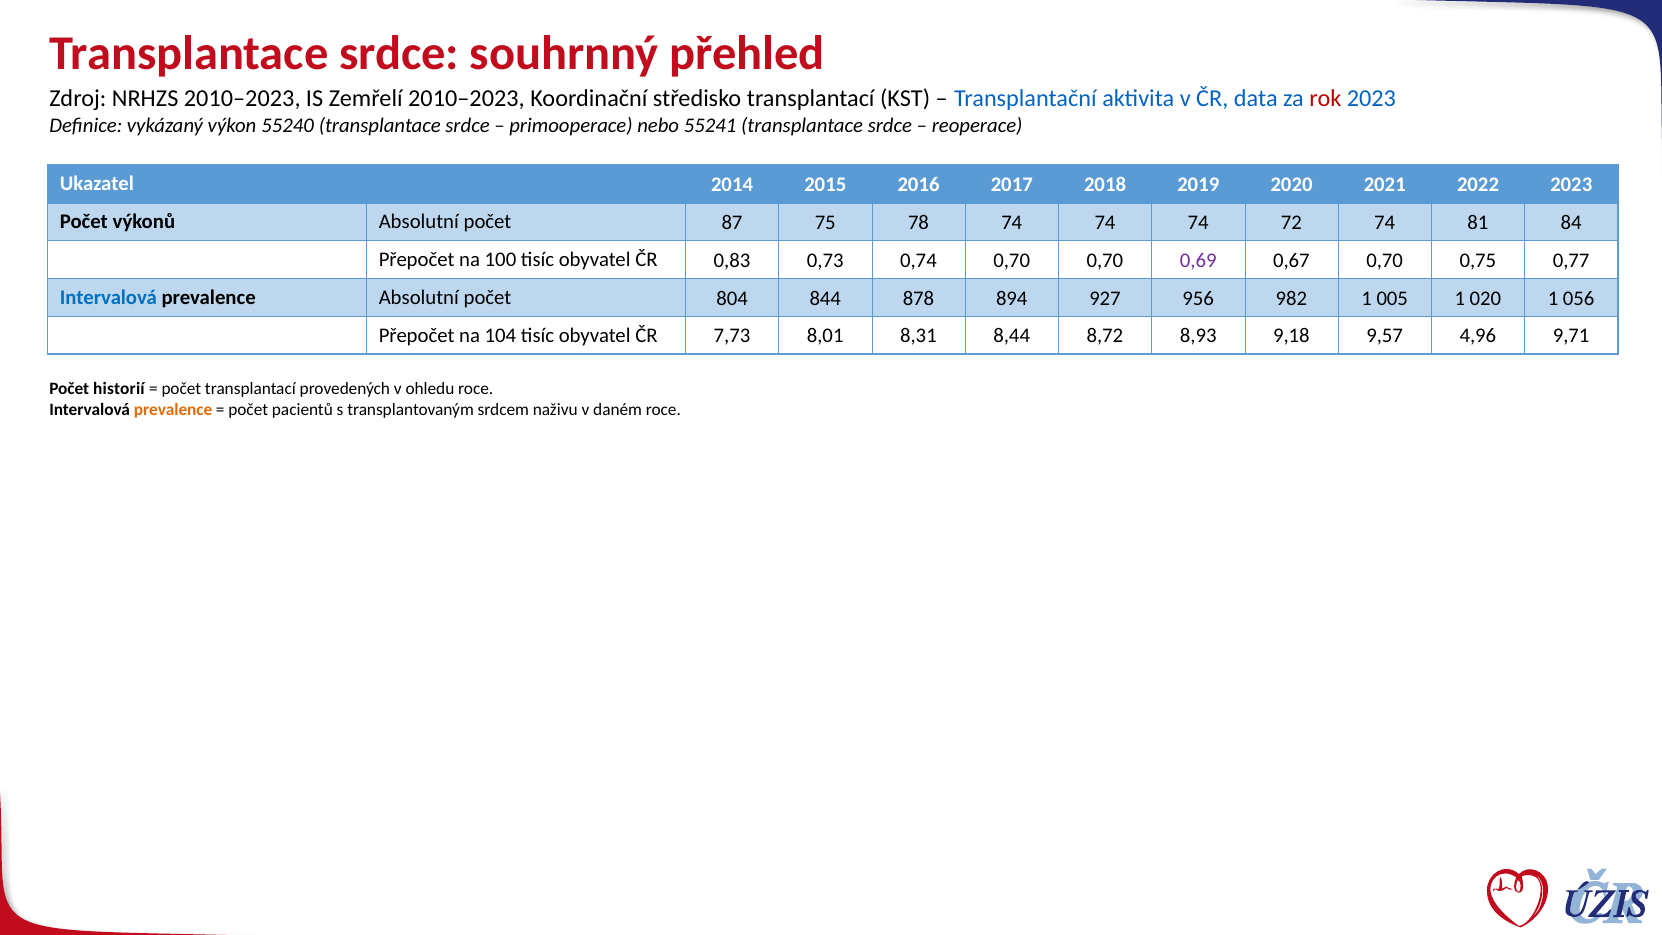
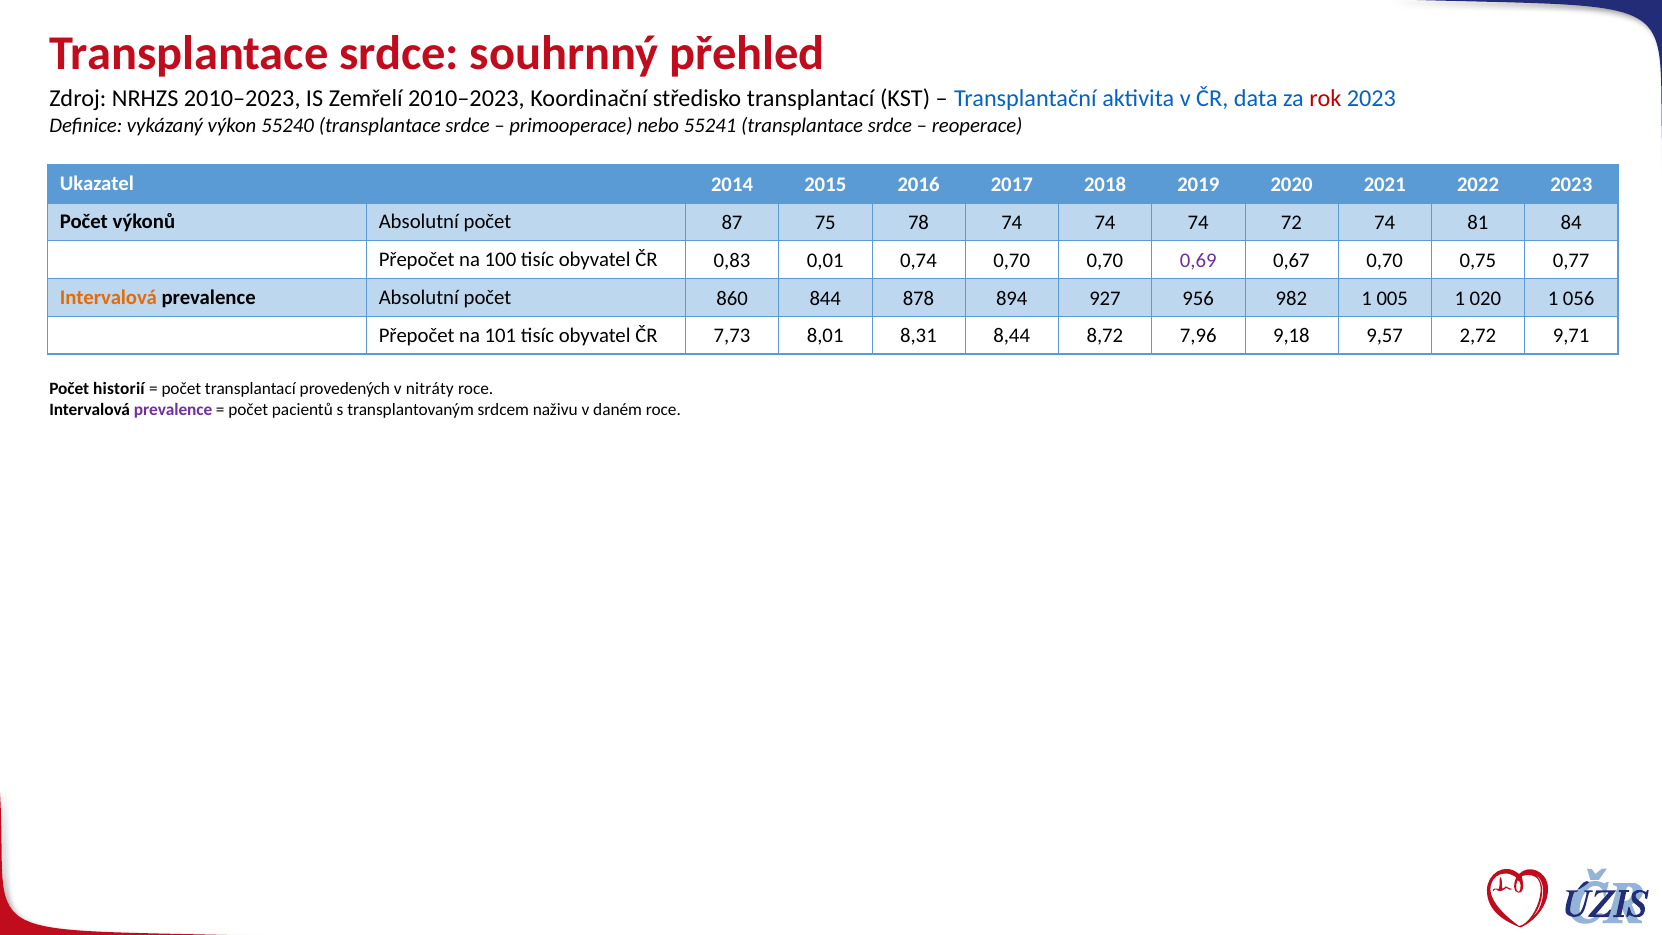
0,73: 0,73 -> 0,01
Intervalová at (108, 298) colour: blue -> orange
804: 804 -> 860
104: 104 -> 101
8,93: 8,93 -> 7,96
4,96: 4,96 -> 2,72
ohledu: ohledu -> nitráty
prevalence at (173, 410) colour: orange -> purple
